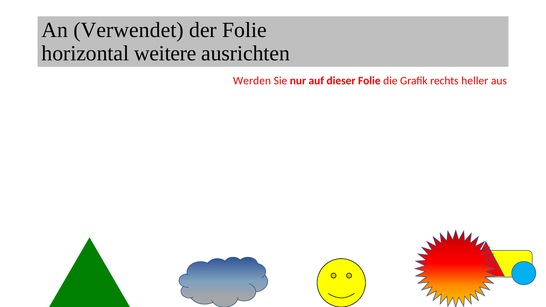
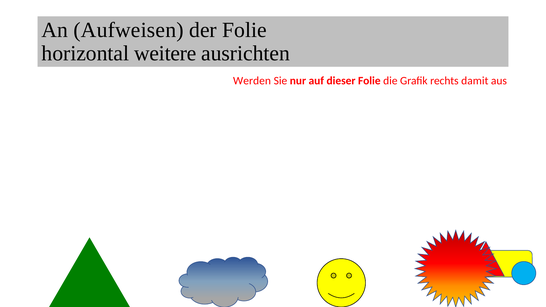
Verwendet: Verwendet -> Aufweisen
heller: heller -> damit
